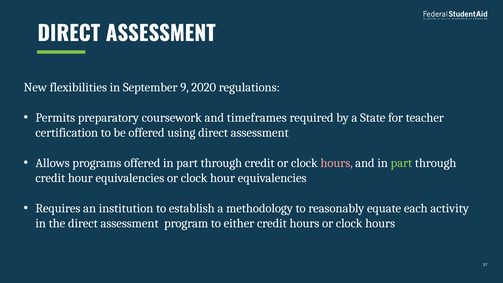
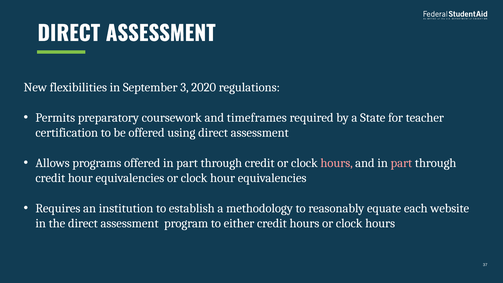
9: 9 -> 3
part at (401, 163) colour: light green -> pink
activity: activity -> website
